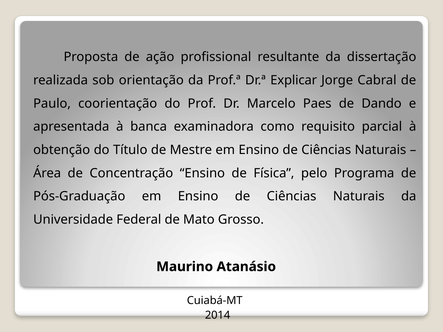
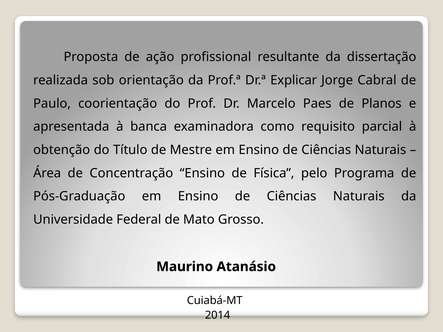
Dando: Dando -> Planos
